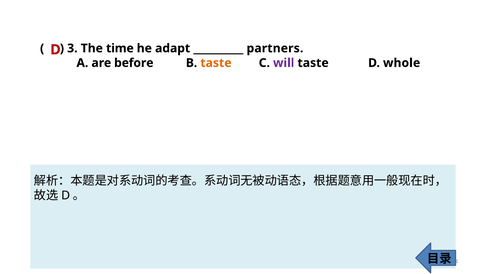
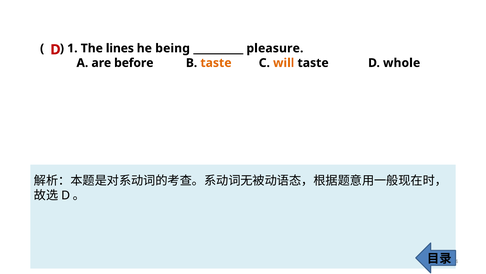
3: 3 -> 1
time: time -> lines
adapt: adapt -> being
partners: partners -> pleasure
will colour: purple -> orange
